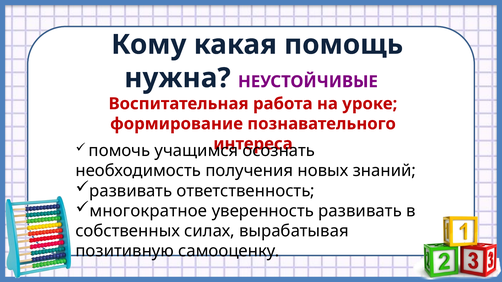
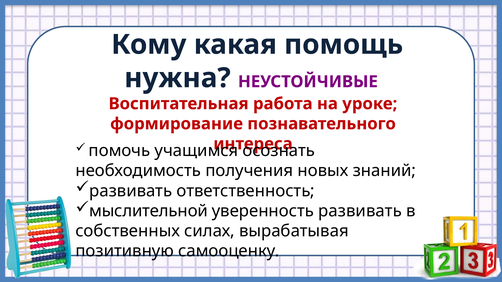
многократное: многократное -> мыслительной
